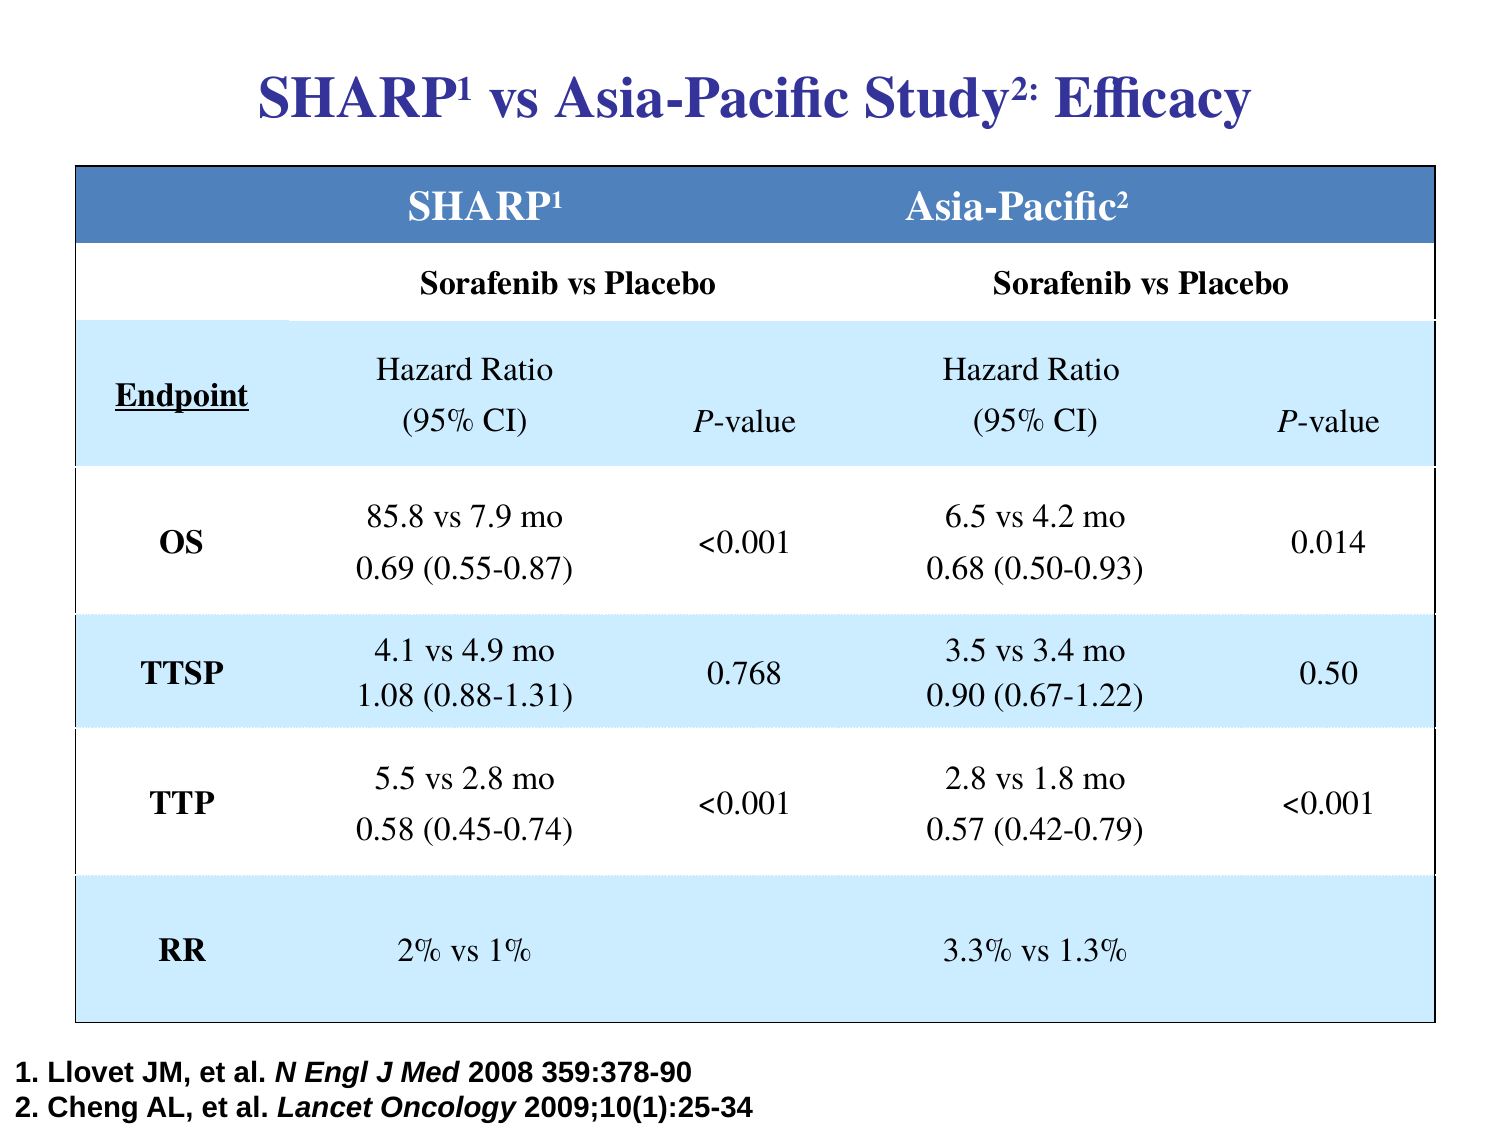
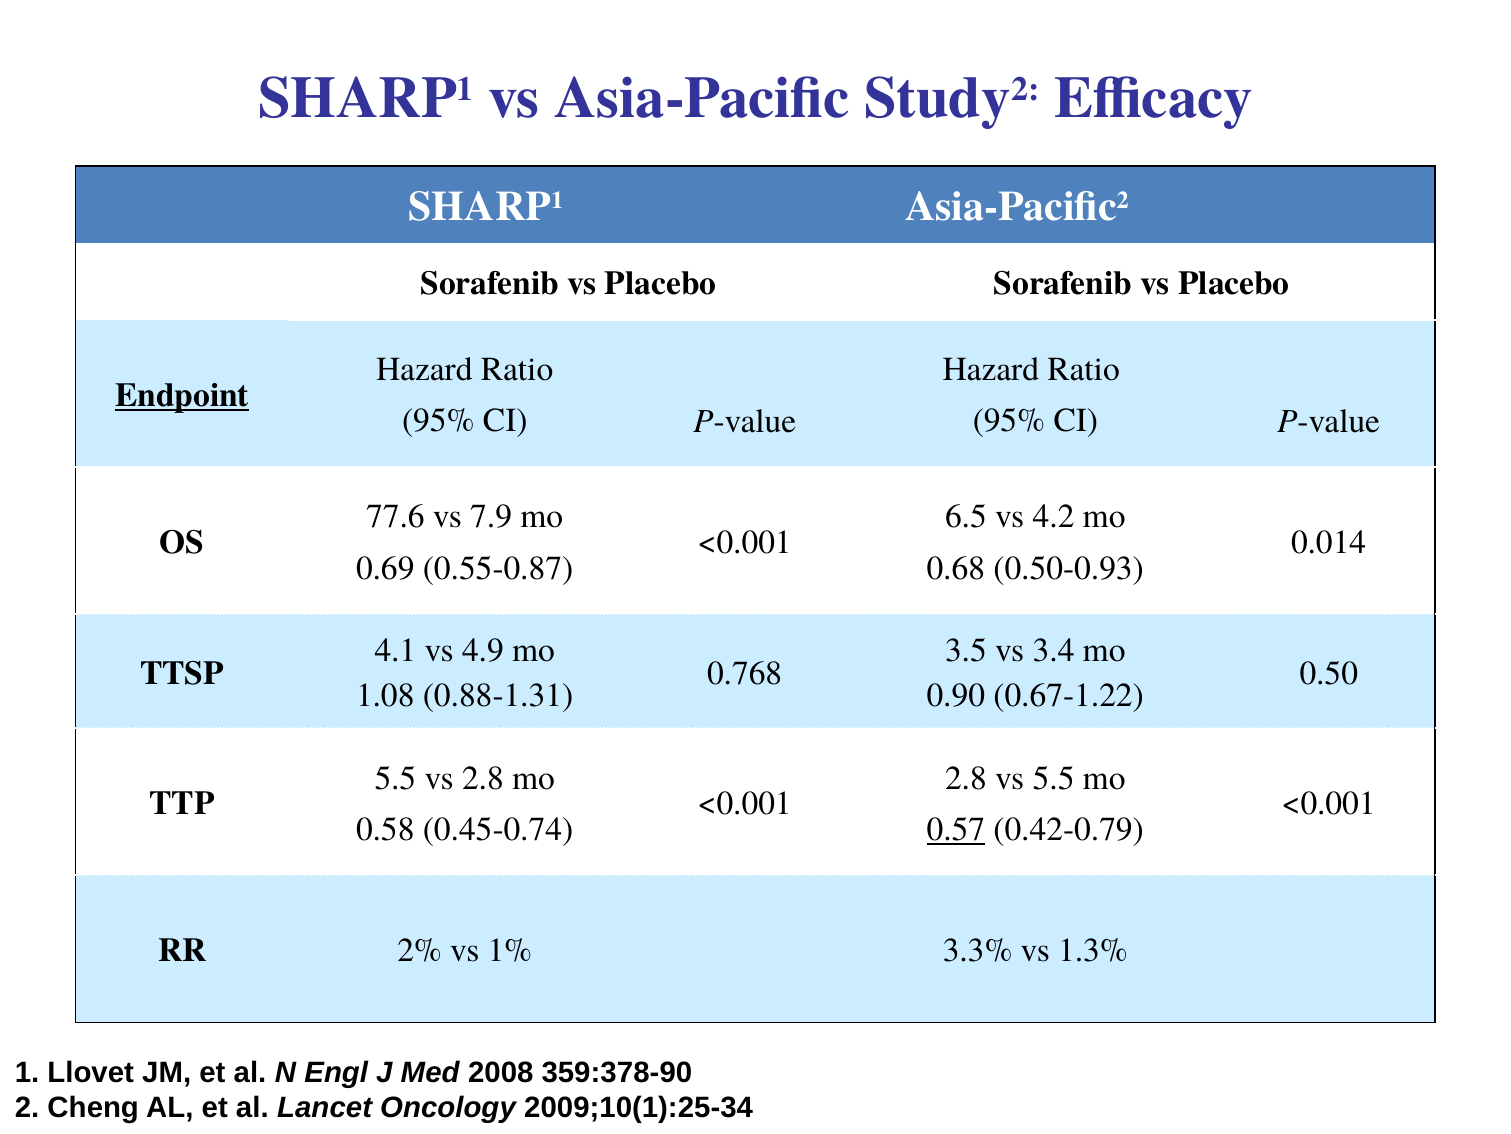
85.8: 85.8 -> 77.6
vs 1.8: 1.8 -> 5.5
0.57 underline: none -> present
